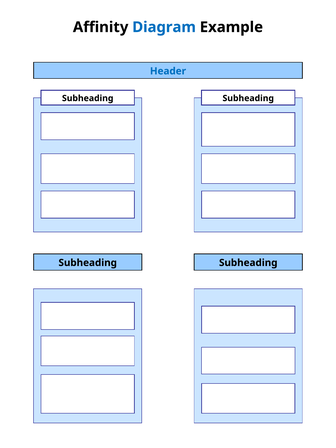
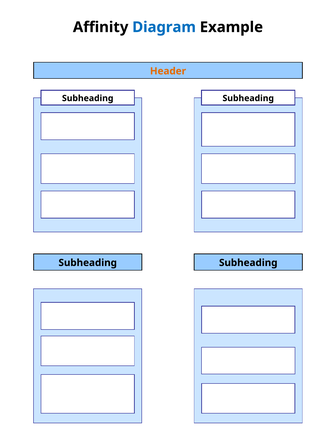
Header colour: blue -> orange
